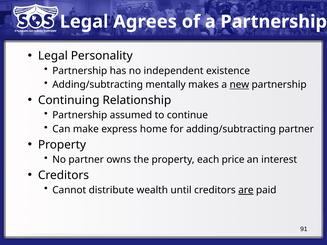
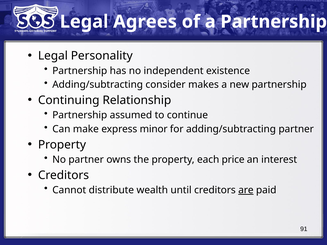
mentally: mentally -> consider
new underline: present -> none
home: home -> minor
